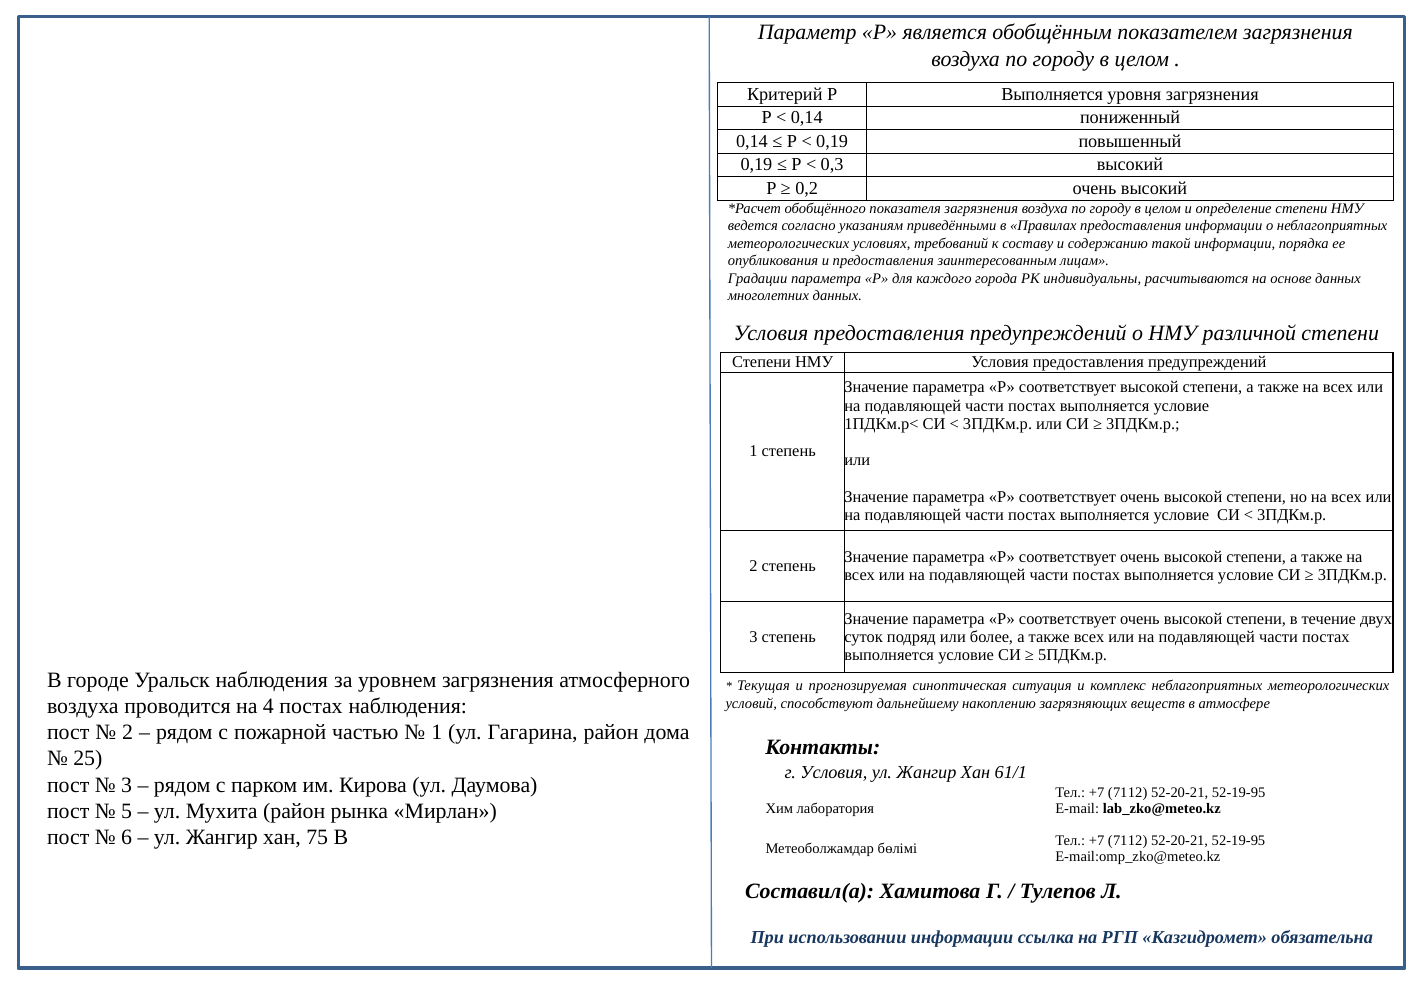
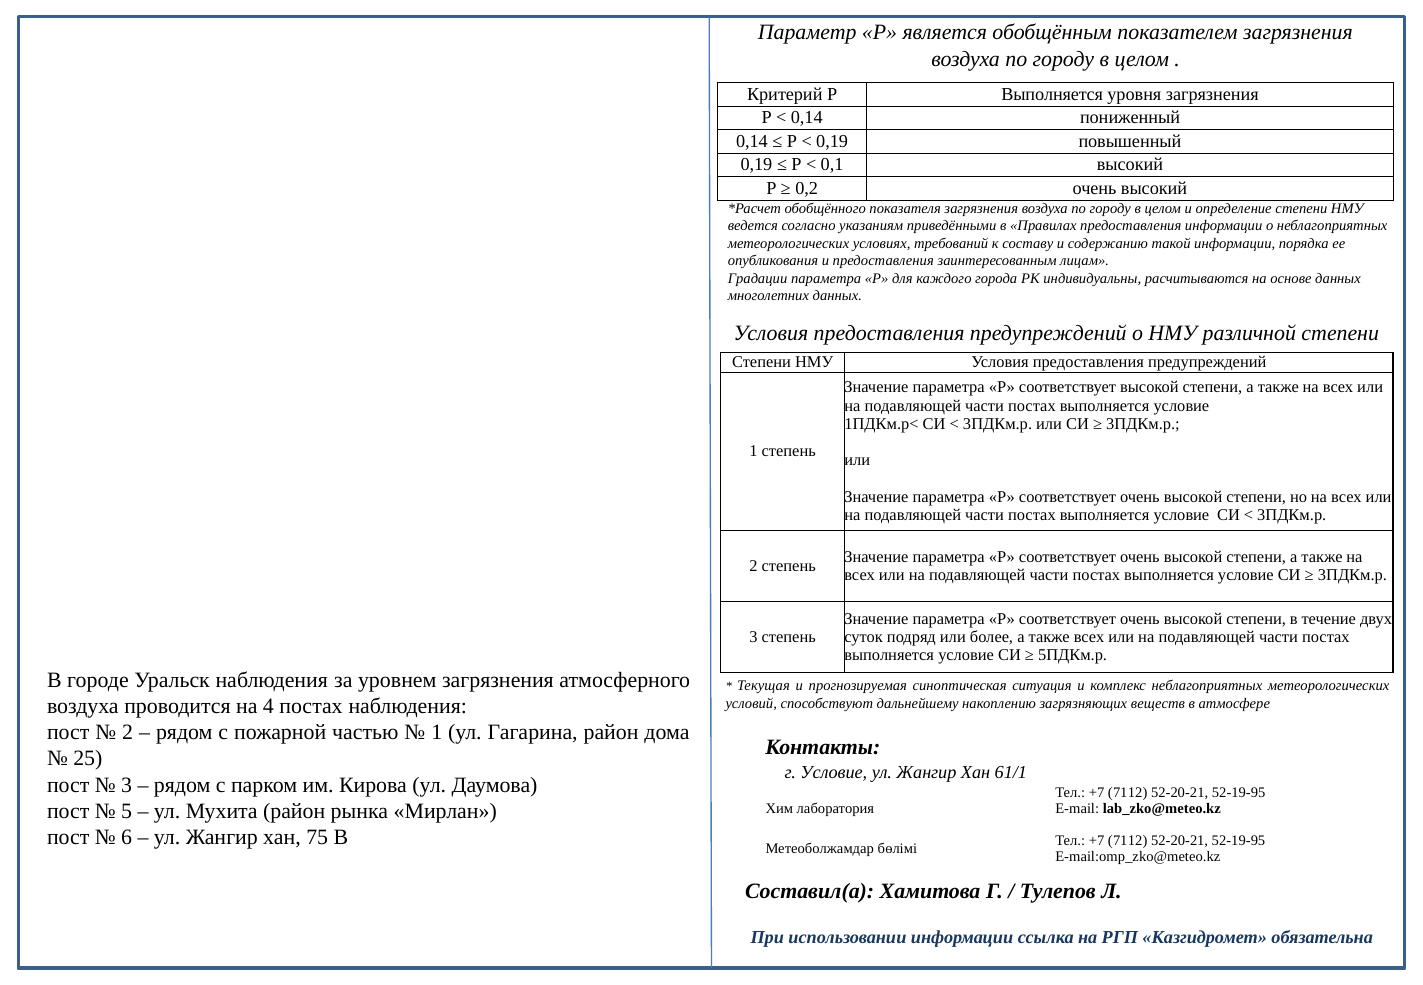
0,3: 0,3 -> 0,1
г Условия: Условия -> Условие
